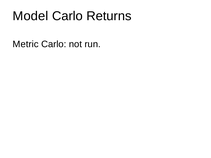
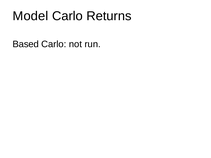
Metric: Metric -> Based
